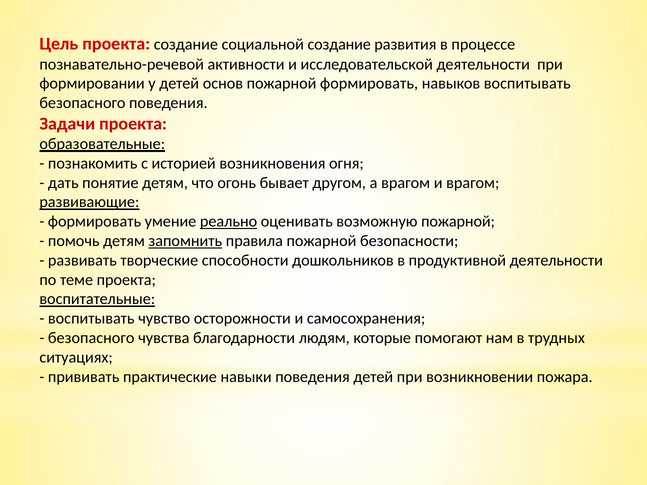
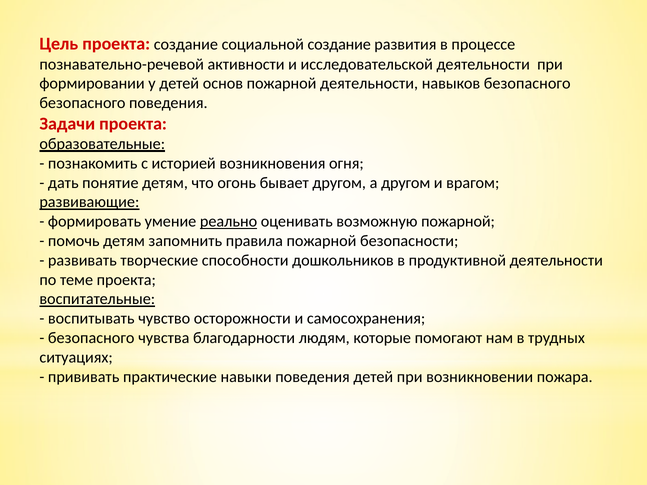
пожарной формировать: формировать -> деятельности
навыков воспитывать: воспитывать -> безопасного
а врагом: врагом -> другом
запомнить underline: present -> none
